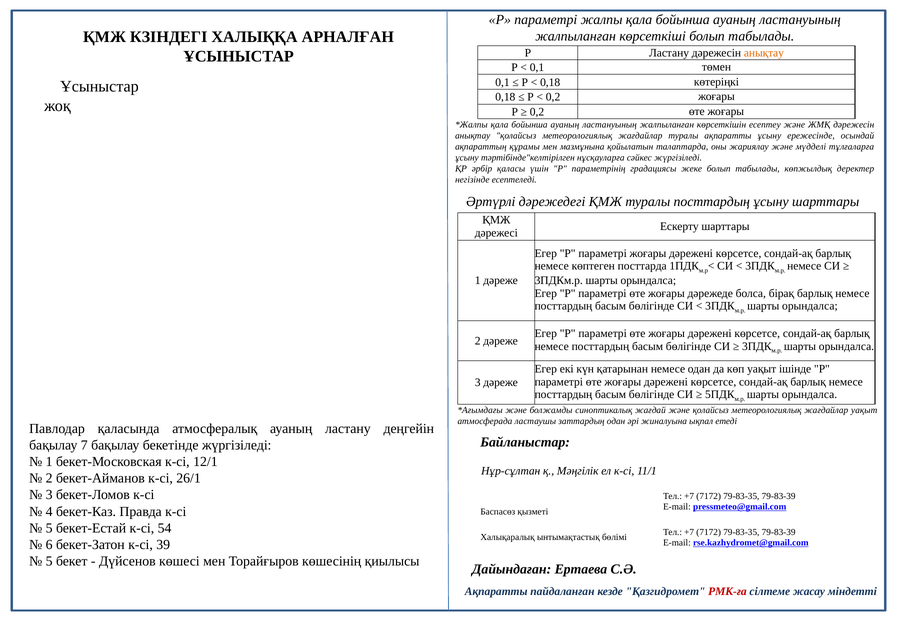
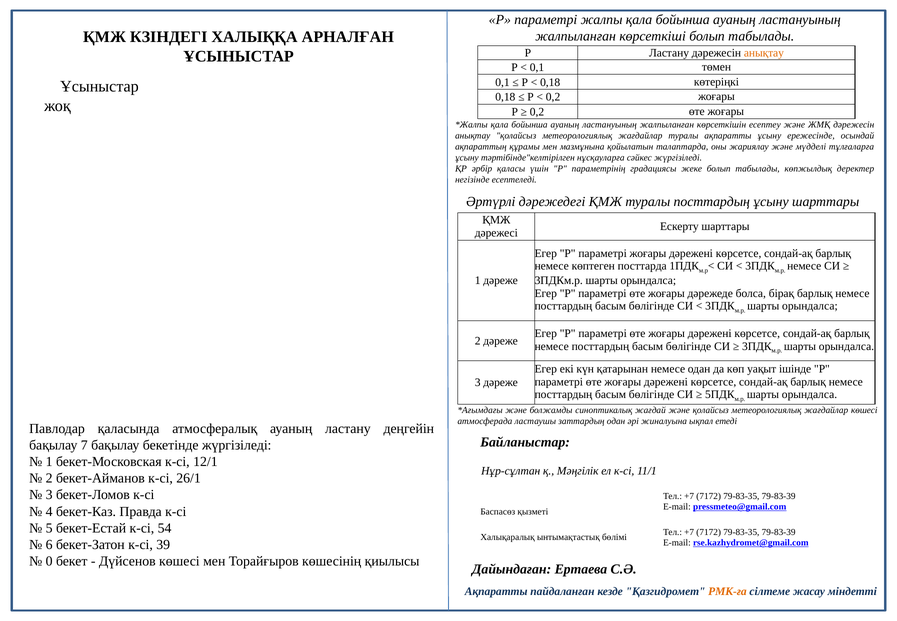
жағдайлар уақыт: уақыт -> көшесі
5 at (49, 561): 5 -> 0
РМК-ға colour: red -> orange
